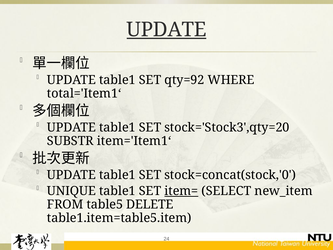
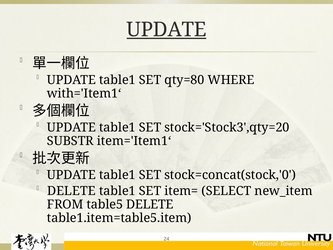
qty=92: qty=92 -> qty=80
total='Item1‘: total='Item1‘ -> with='Item1‘
UNIQUE at (71, 191): UNIQUE -> DELETE
item= underline: present -> none
